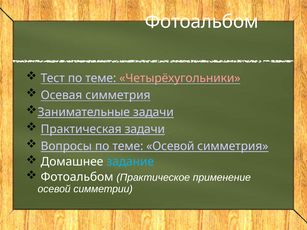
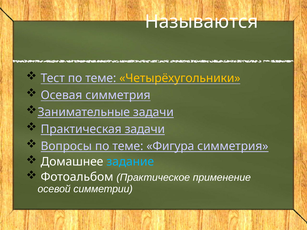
Фотоальбом at (202, 22): Фотоальбом -> Называются
Четырёхугольники colour: pink -> yellow
теме Осевой: Осевой -> Фигура
